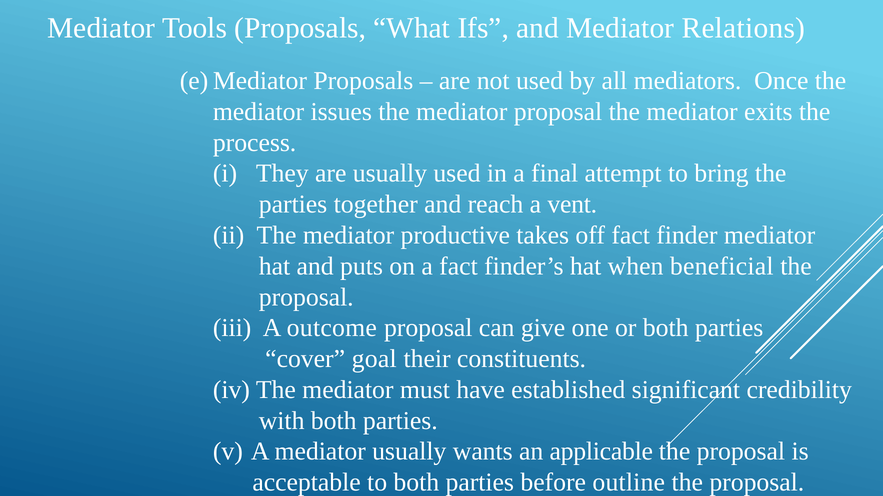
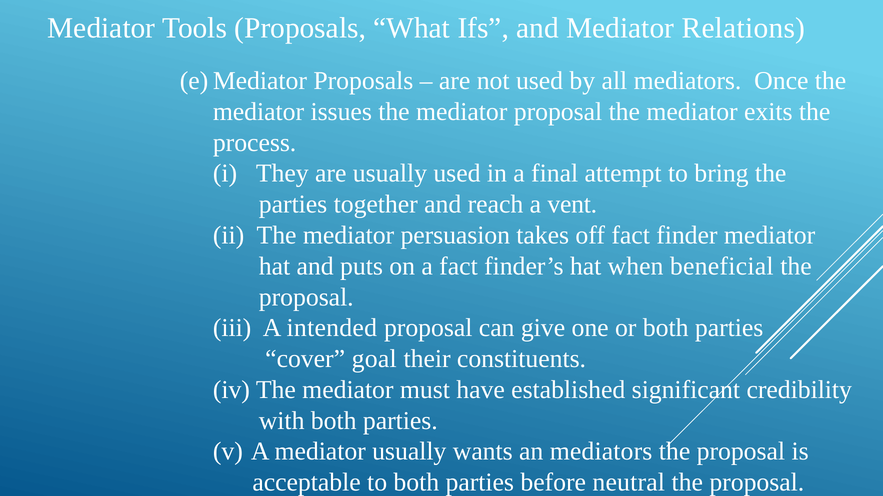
productive: productive -> persuasion
outcome: outcome -> intended
an applicable: applicable -> mediators
outline: outline -> neutral
